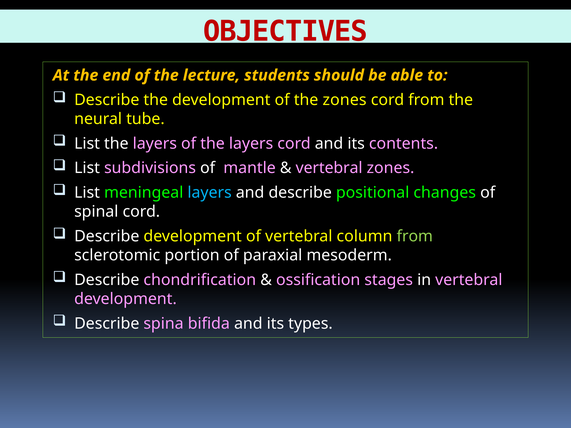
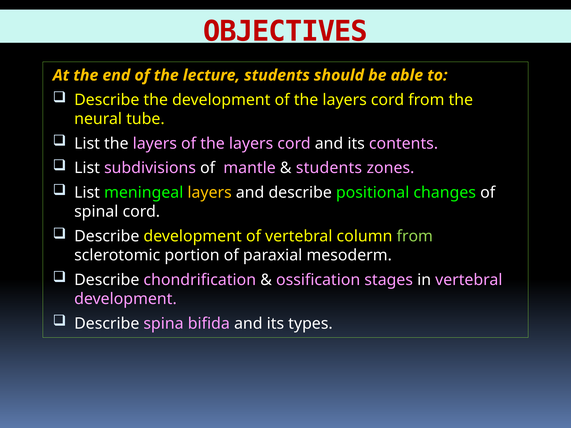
development of the zones: zones -> layers
vertebral at (329, 168): vertebral -> students
layers at (210, 193) colour: light blue -> yellow
